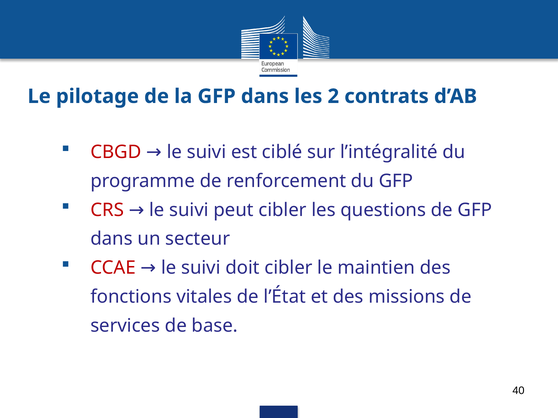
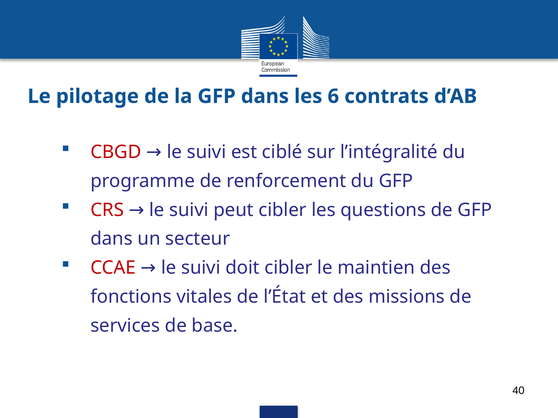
2: 2 -> 6
